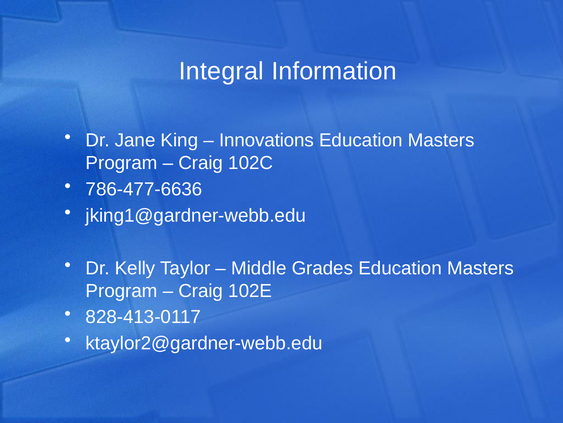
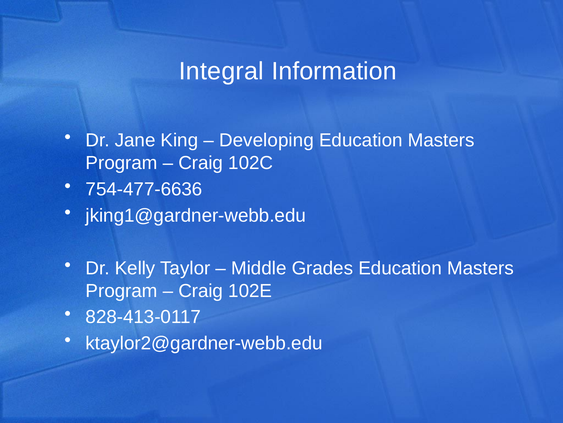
Innovations: Innovations -> Developing
786-477-6636: 786-477-6636 -> 754-477-6636
